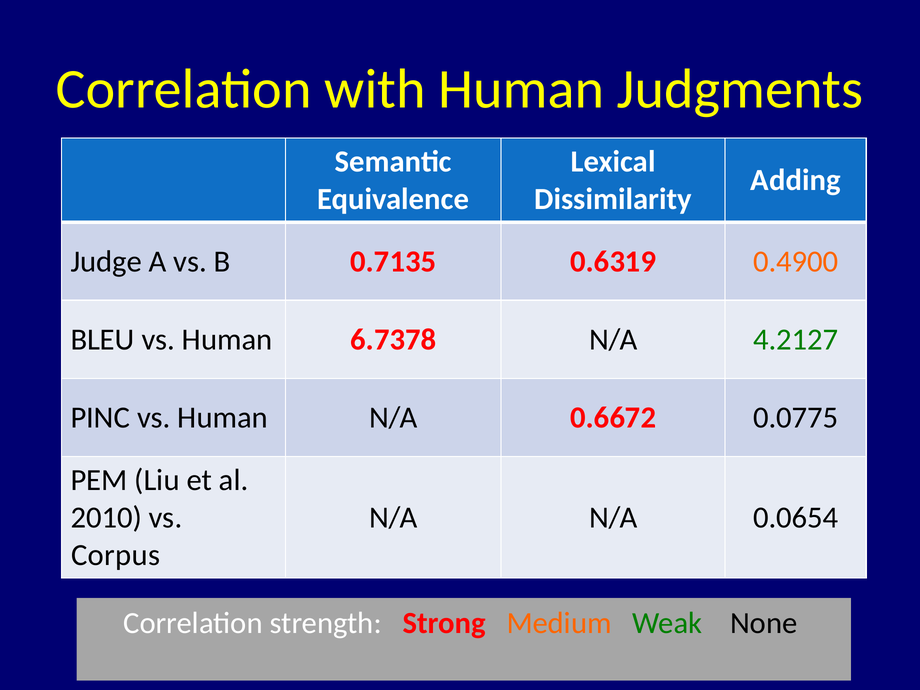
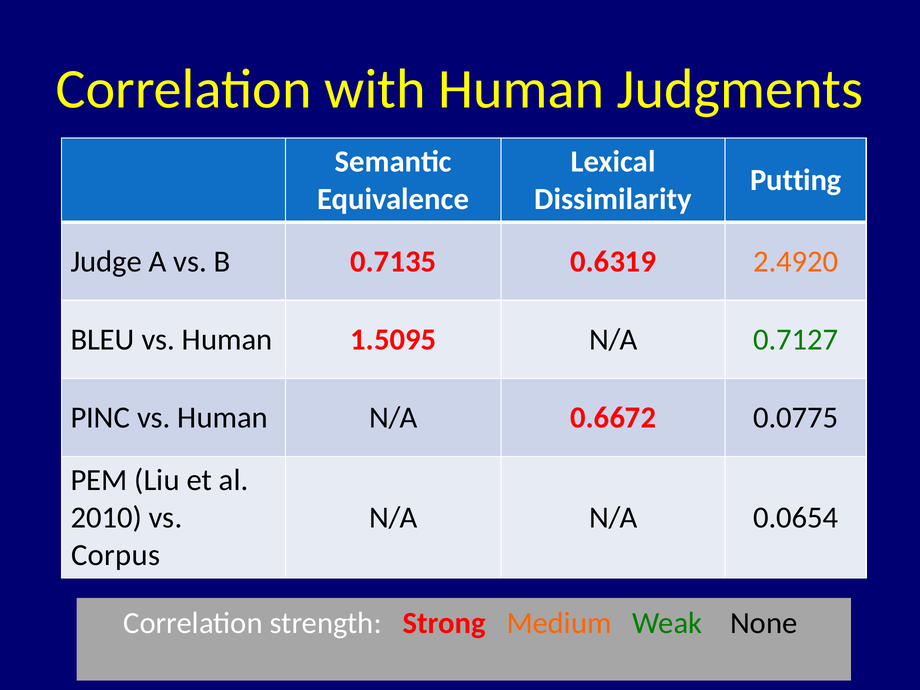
Adding: Adding -> Putting
0.4900: 0.4900 -> 2.4920
6.7378: 6.7378 -> 1.5095
4.2127: 4.2127 -> 0.7127
